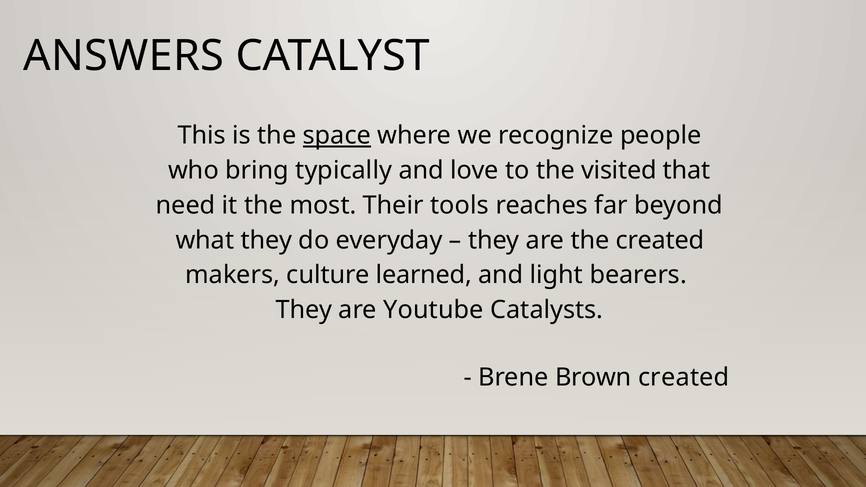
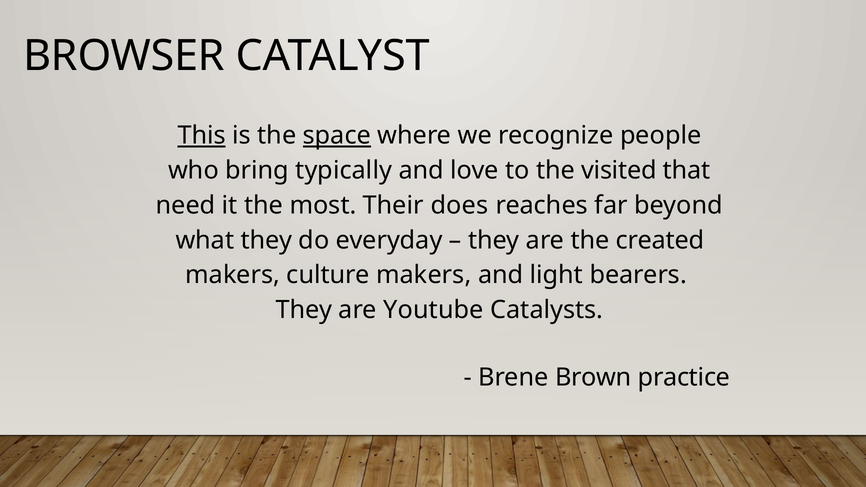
ANSWERS: ANSWERS -> BROWSER
This underline: none -> present
tools: tools -> does
culture learned: learned -> makers
Brown created: created -> practice
